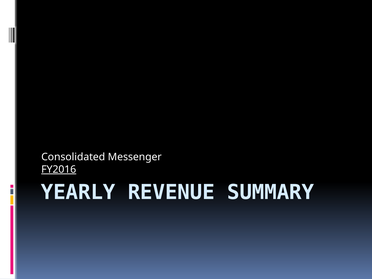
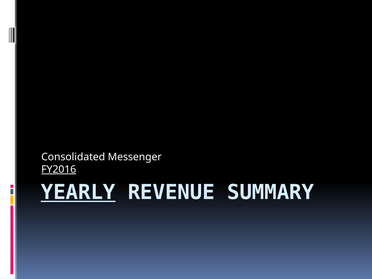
YEARLY underline: none -> present
